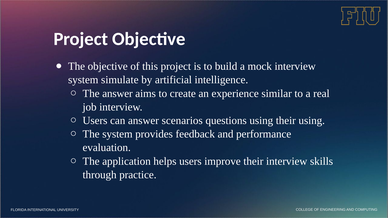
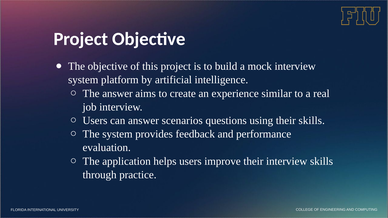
simulate: simulate -> platform
their using: using -> skills
